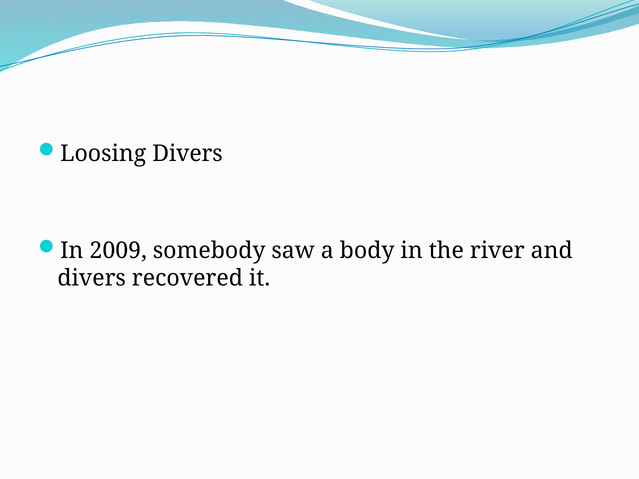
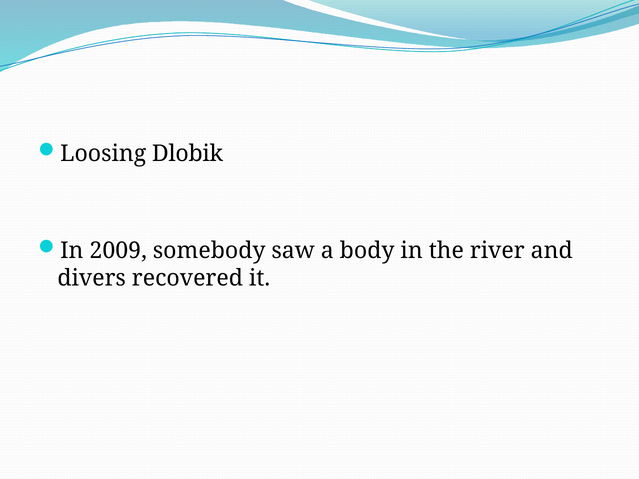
Loosing Divers: Divers -> Dlobik
